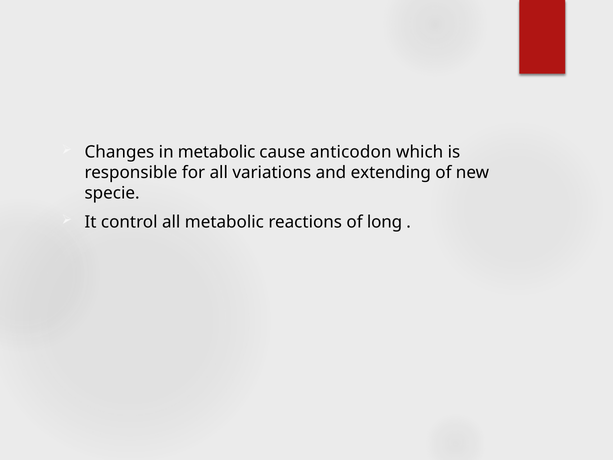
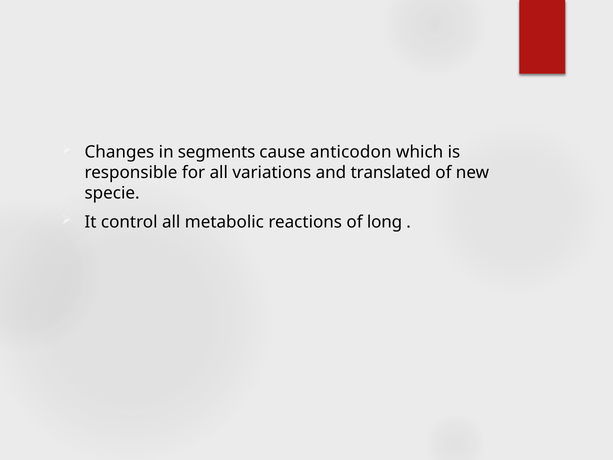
in metabolic: metabolic -> segments
extending: extending -> translated
